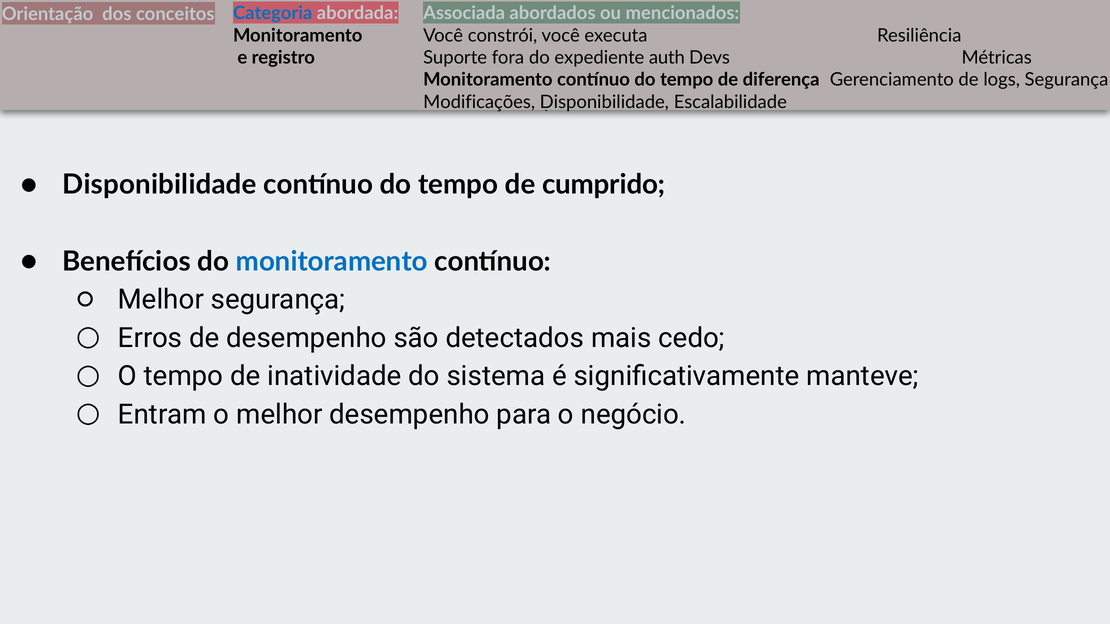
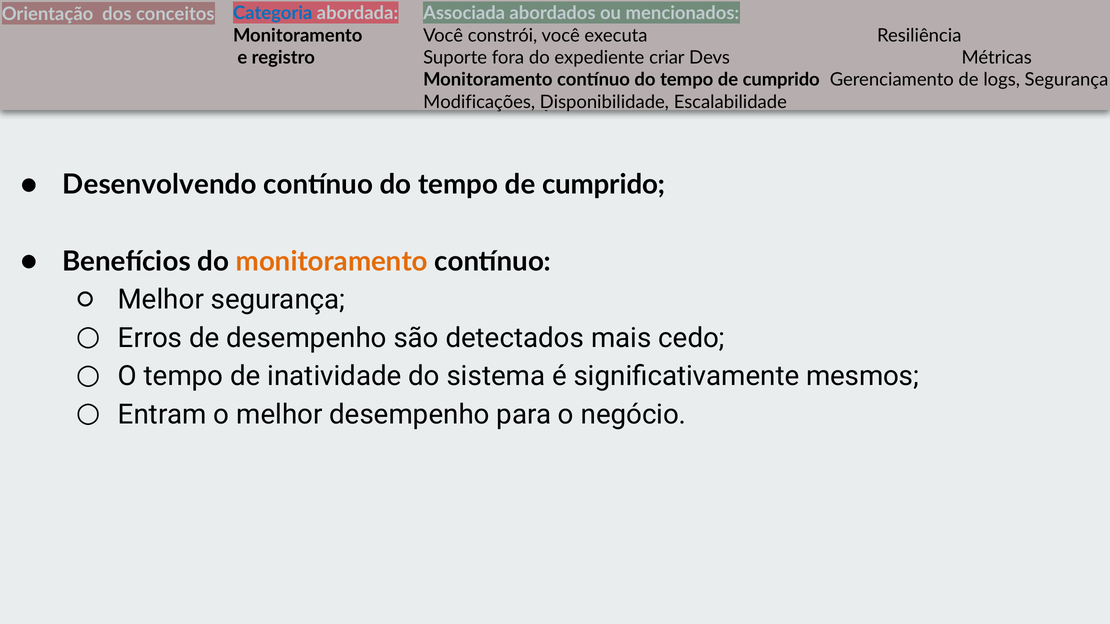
auth: auth -> criar
diferença at (781, 80): diferença -> cumprido
Disponibilidade at (160, 185): Disponibilidade -> Desenvolvendo
monitoramento at (332, 262) colour: blue -> orange
manteve: manteve -> mesmos
